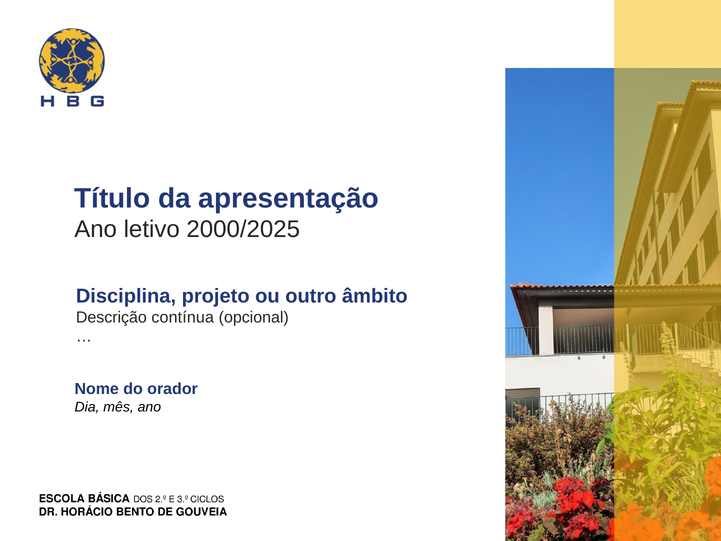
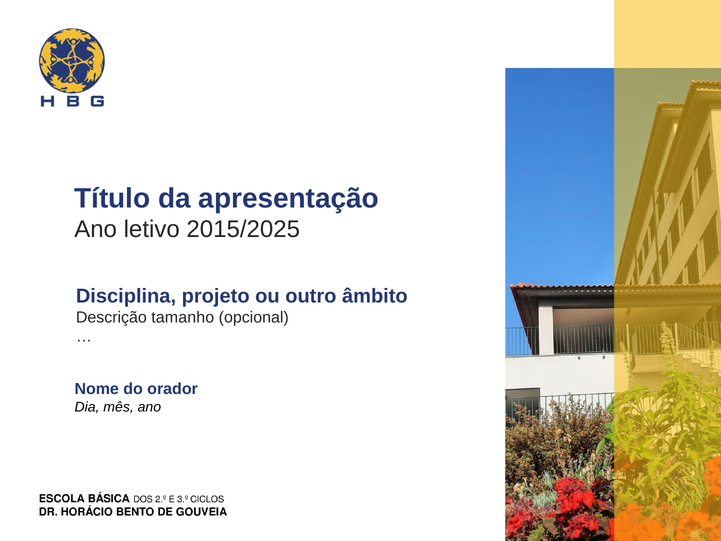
2000/2025: 2000/2025 -> 2015/2025
contínua: contínua -> tamanho
